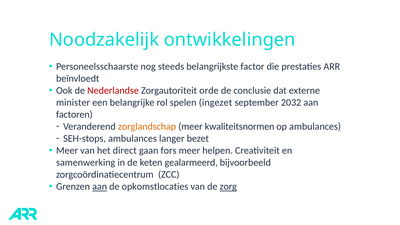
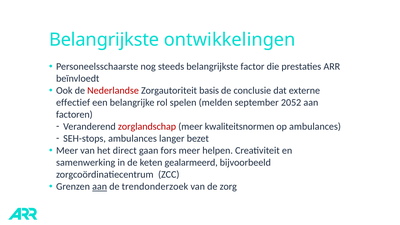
Noodzakelijk at (104, 40): Noodzakelijk -> Belangrijkste
orde: orde -> basis
minister: minister -> effectief
ingezet: ingezet -> melden
2032: 2032 -> 2052
zorglandschap colour: orange -> red
opkomstlocaties: opkomstlocaties -> trendonderzoek
zorg underline: present -> none
